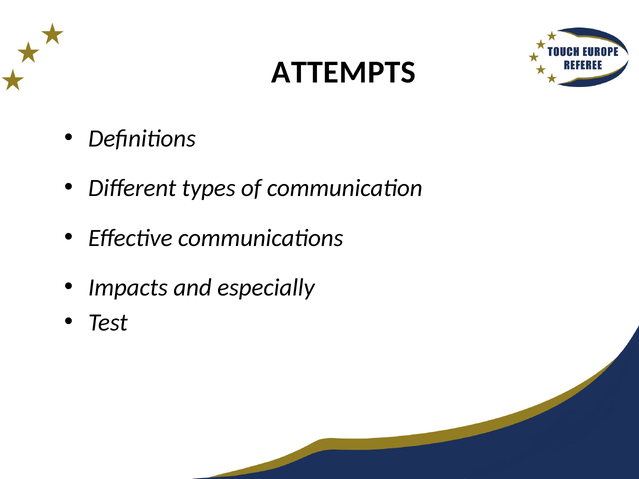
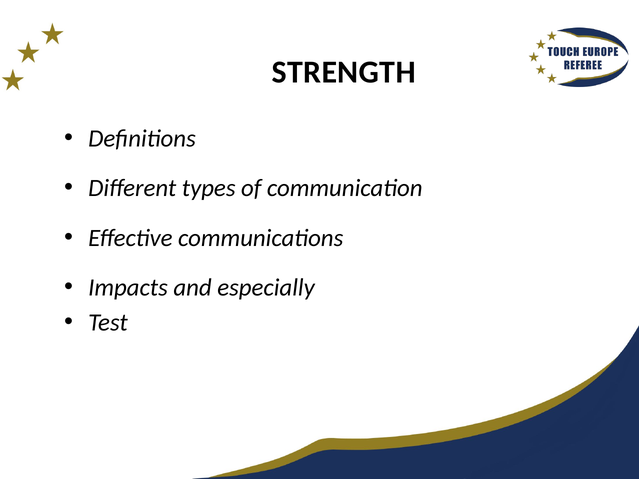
ATTEMPTS: ATTEMPTS -> STRENGTH
